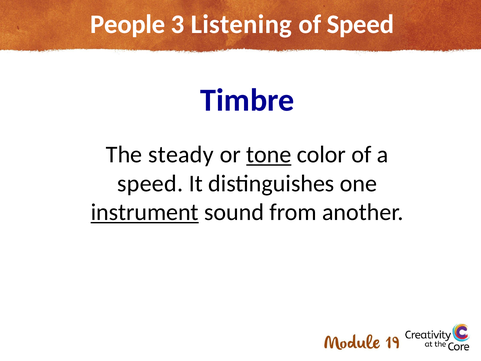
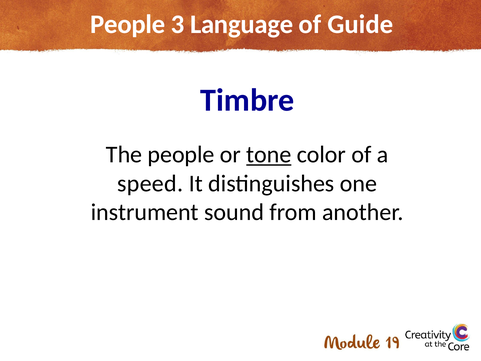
Listening: Listening -> Language
of Speed: Speed -> Guide
The steady: steady -> people
instrument underline: present -> none
